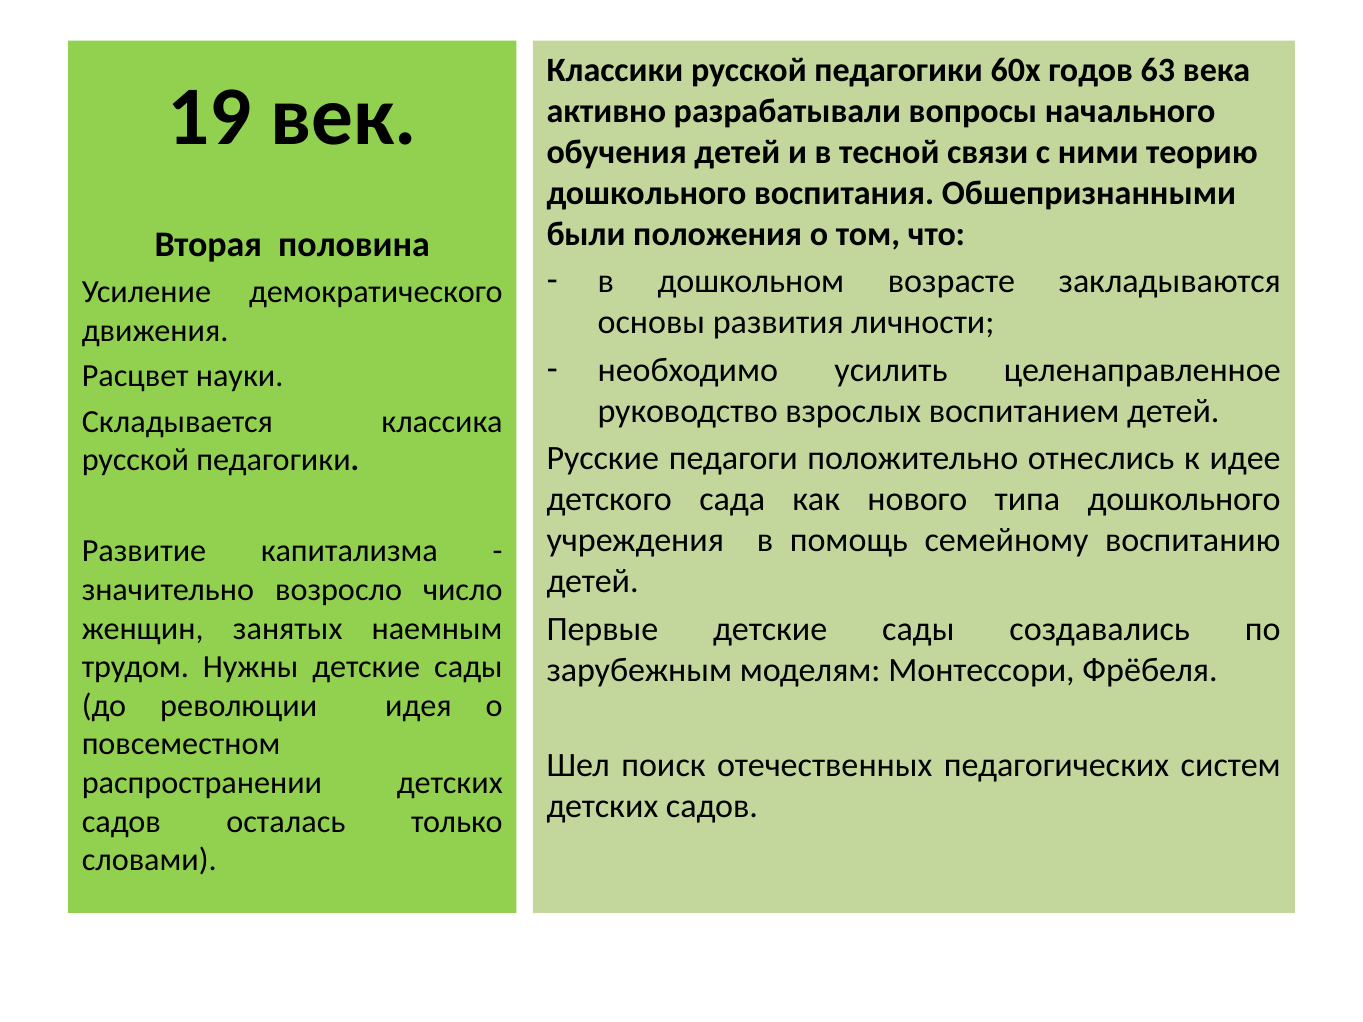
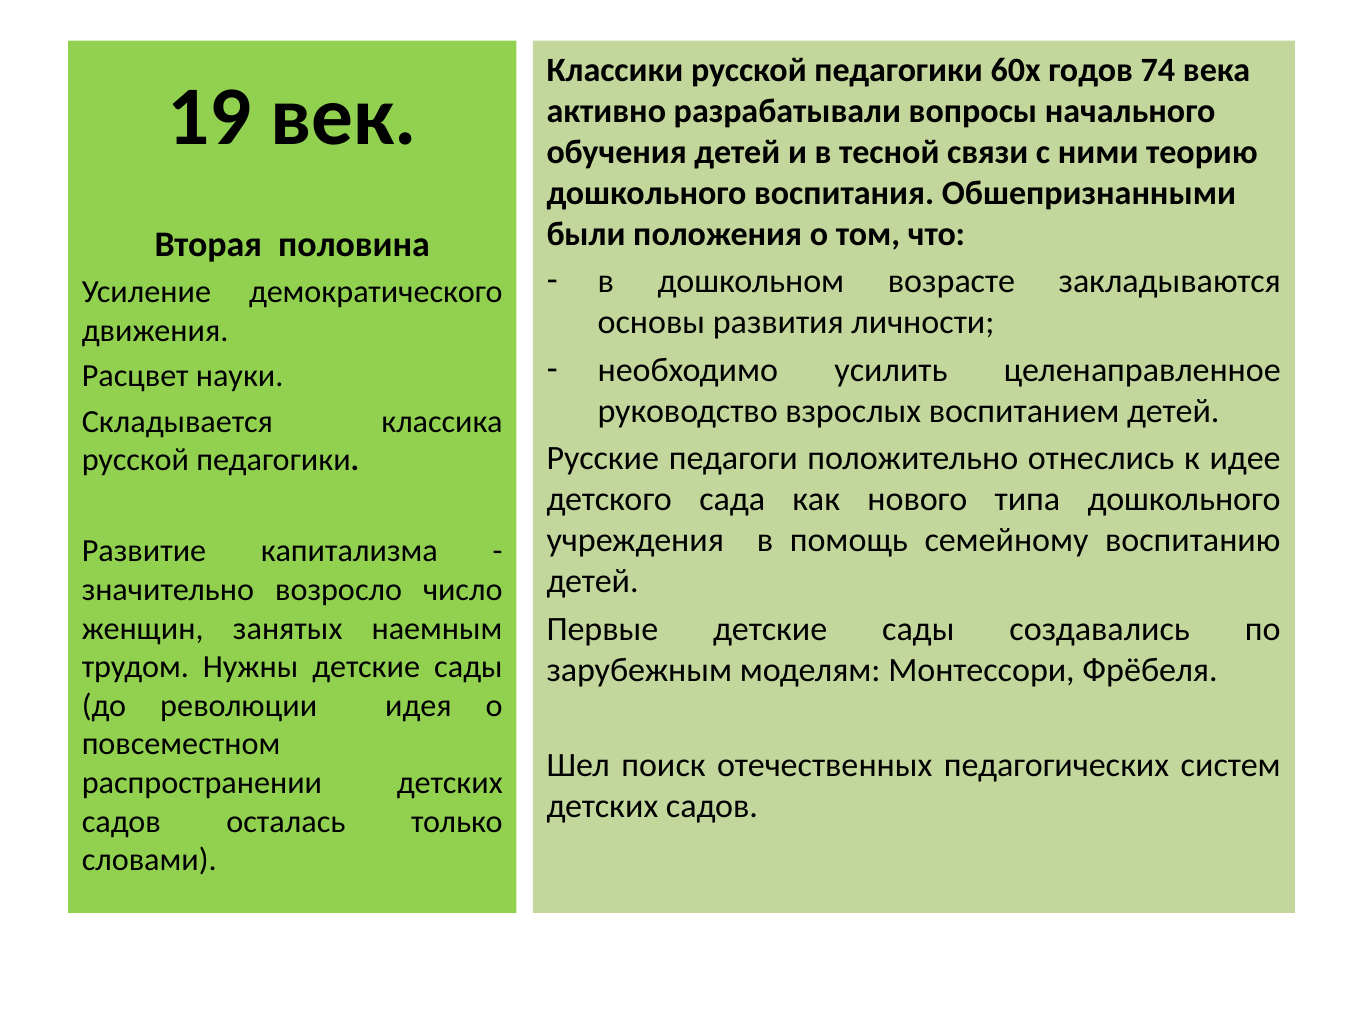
63: 63 -> 74
